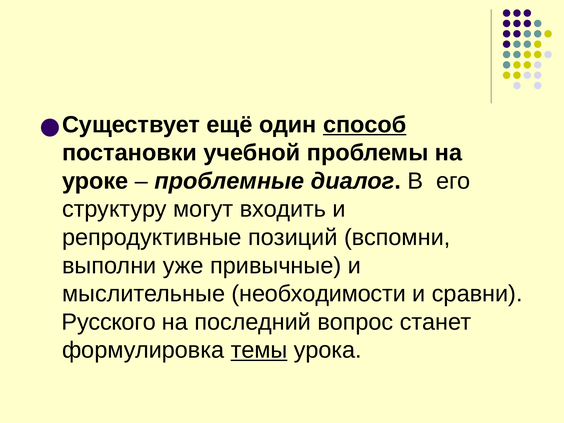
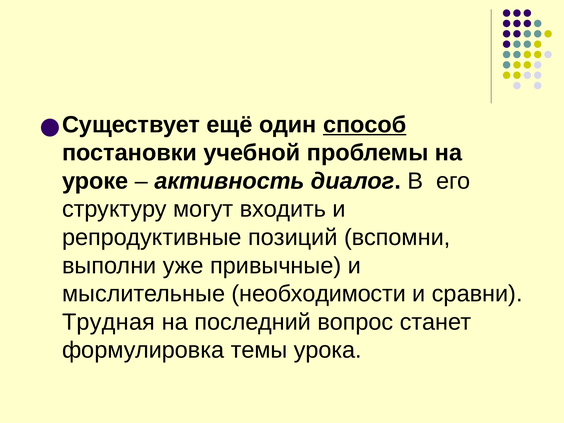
проблемные: проблемные -> активность
Русского: Русского -> Трудная
темы underline: present -> none
